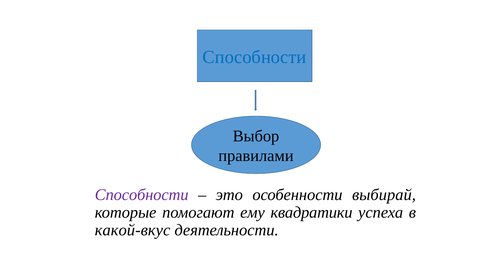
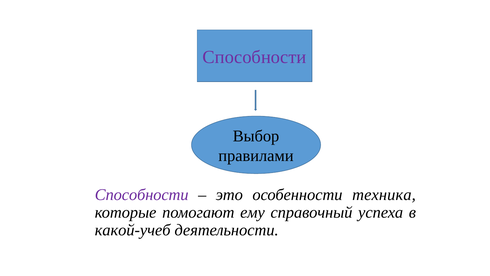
Способности at (255, 57) colour: blue -> purple
выбирай: выбирай -> техника
квадратики: квадратики -> справочный
какой-вкус: какой-вкус -> какой-учеб
